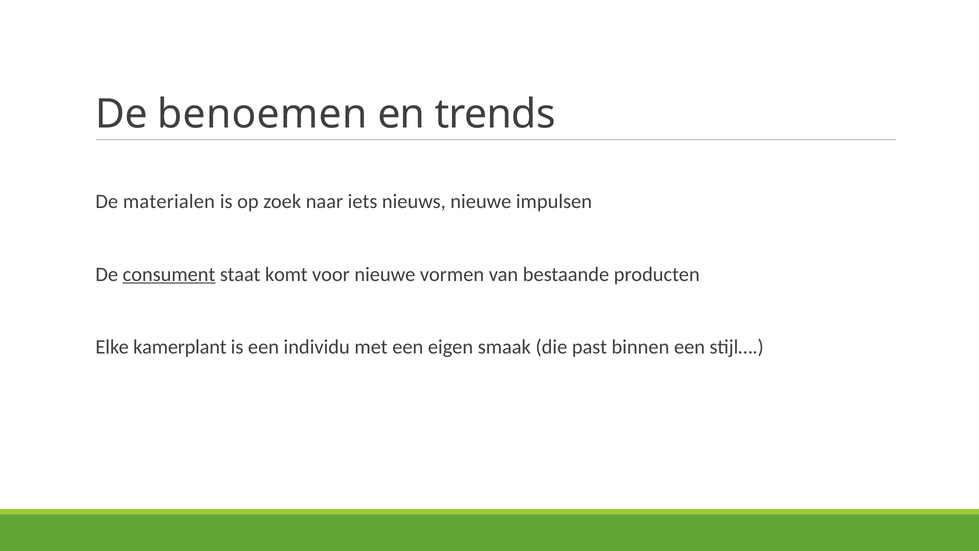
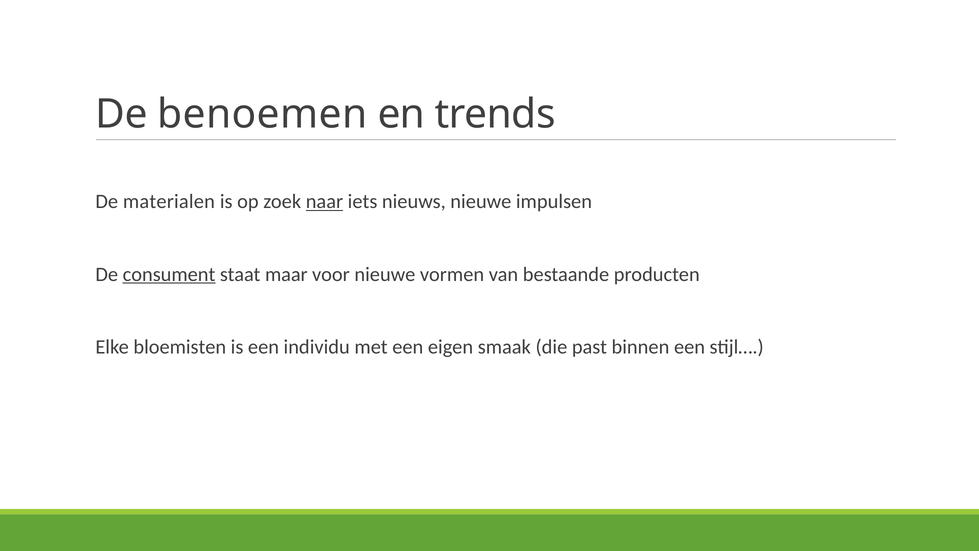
naar underline: none -> present
komt: komt -> maar
kamerplant: kamerplant -> bloemisten
